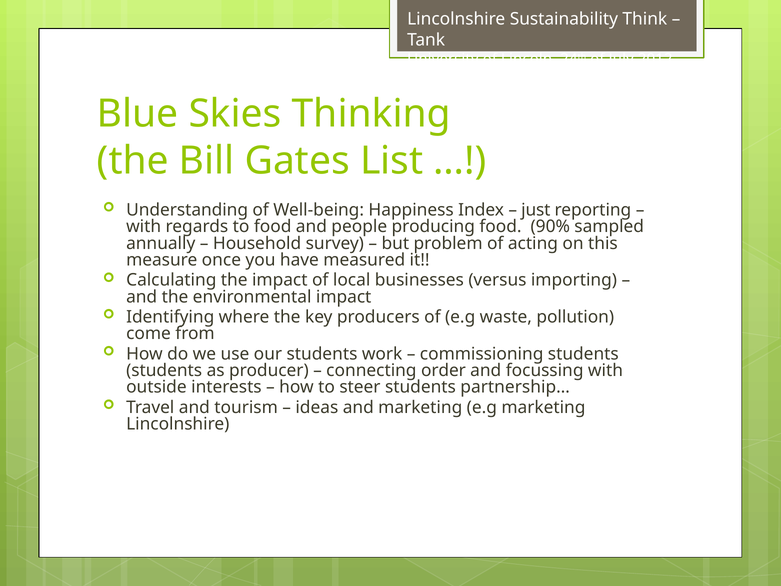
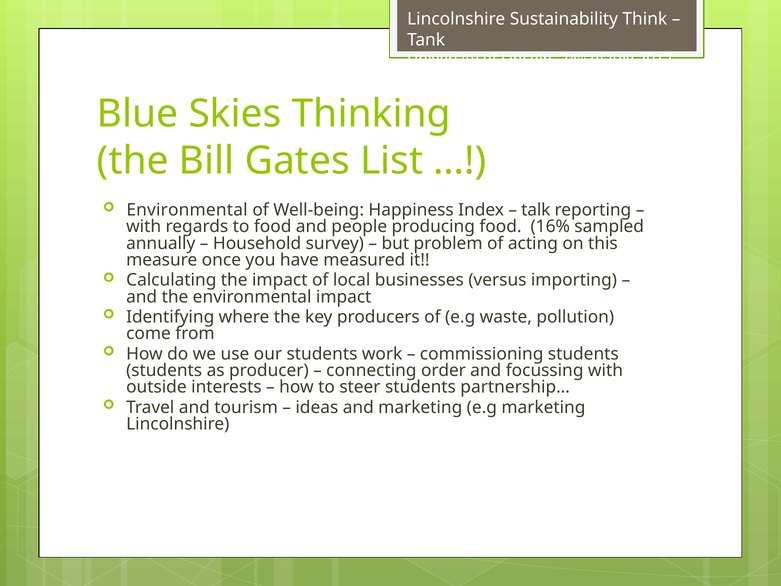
Understanding at (187, 210): Understanding -> Environmental
just: just -> talk
90%: 90% -> 16%
